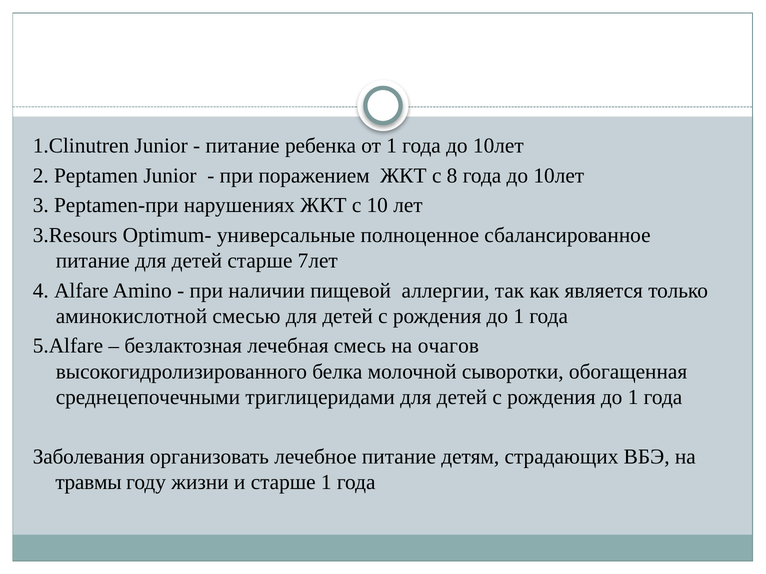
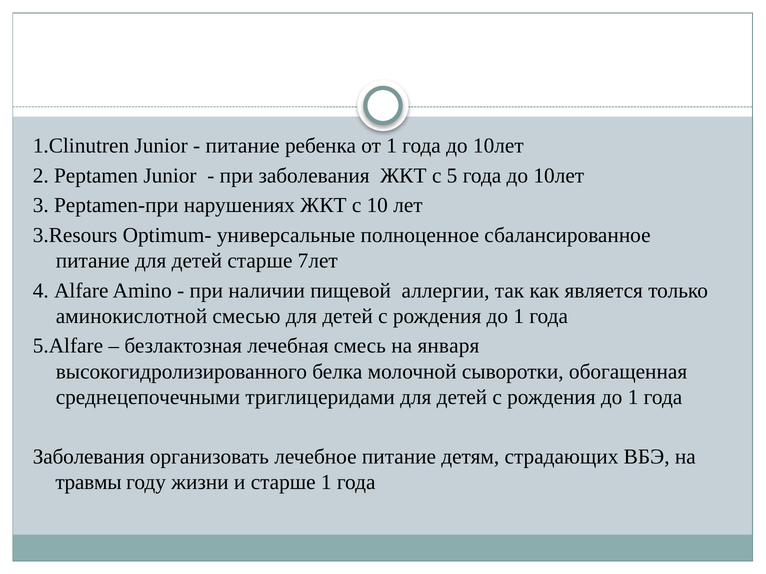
при поражением: поражением -> заболевания
8: 8 -> 5
очагов: очагов -> января
